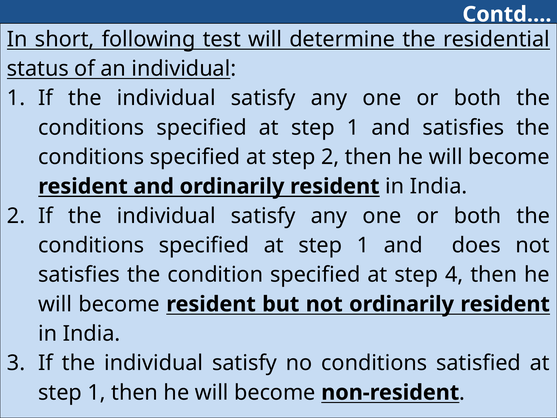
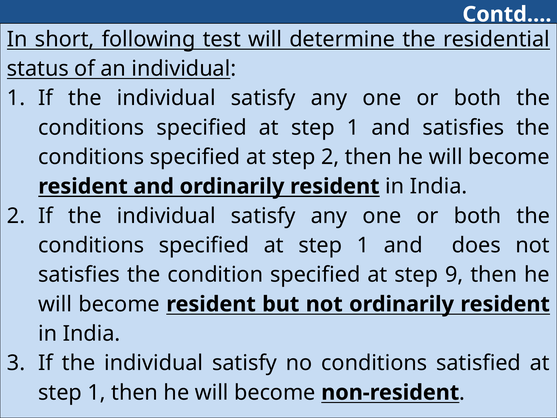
4: 4 -> 9
